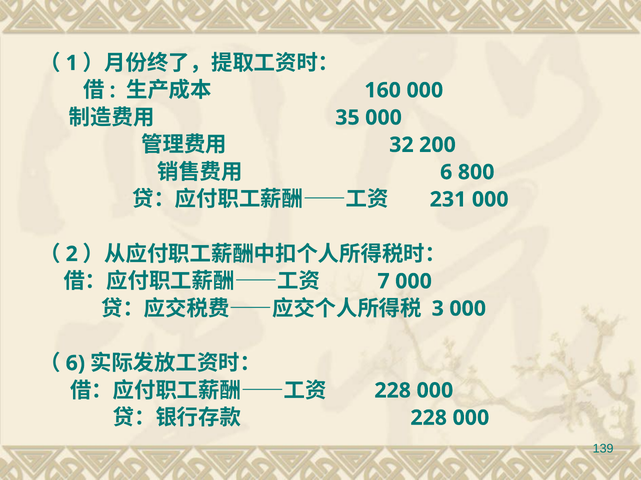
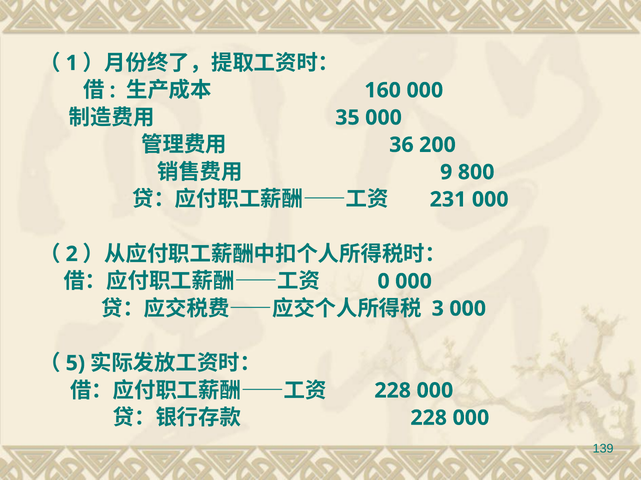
32: 32 -> 36
6 at (446, 172): 6 -> 9
7: 7 -> 0
6 at (75, 364): 6 -> 5
